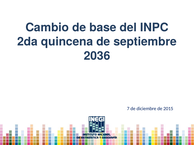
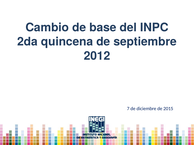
2036: 2036 -> 2012
